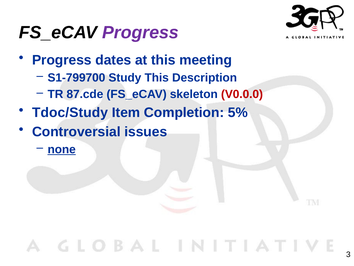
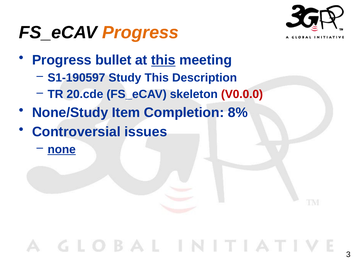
Progress at (140, 32) colour: purple -> orange
dates: dates -> bullet
this at (163, 60) underline: none -> present
S1-799700: S1-799700 -> S1-190597
87.cde: 87.cde -> 20.cde
Tdoc/Study: Tdoc/Study -> None/Study
5%: 5% -> 8%
